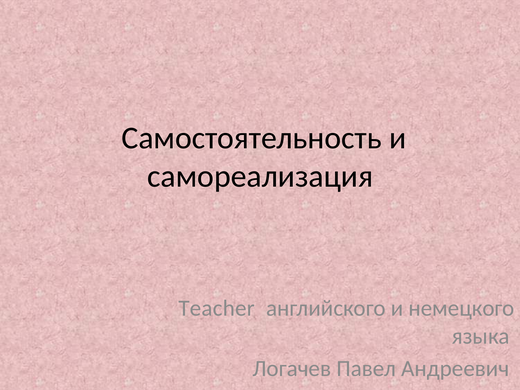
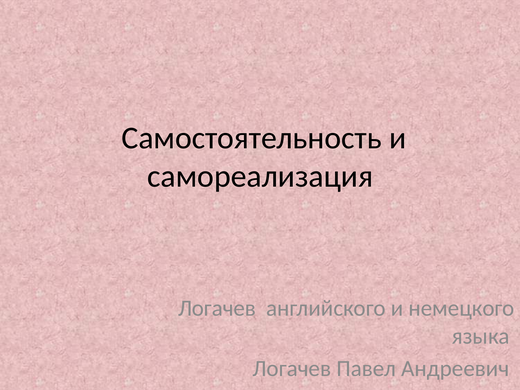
Teacher at (217, 308): Teacher -> Логачев
